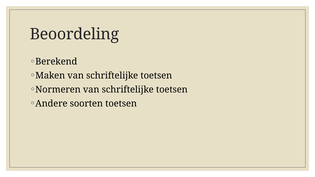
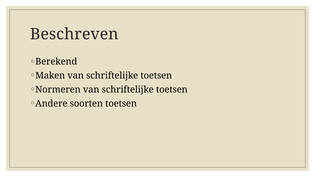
Beoordeling: Beoordeling -> Beschreven
